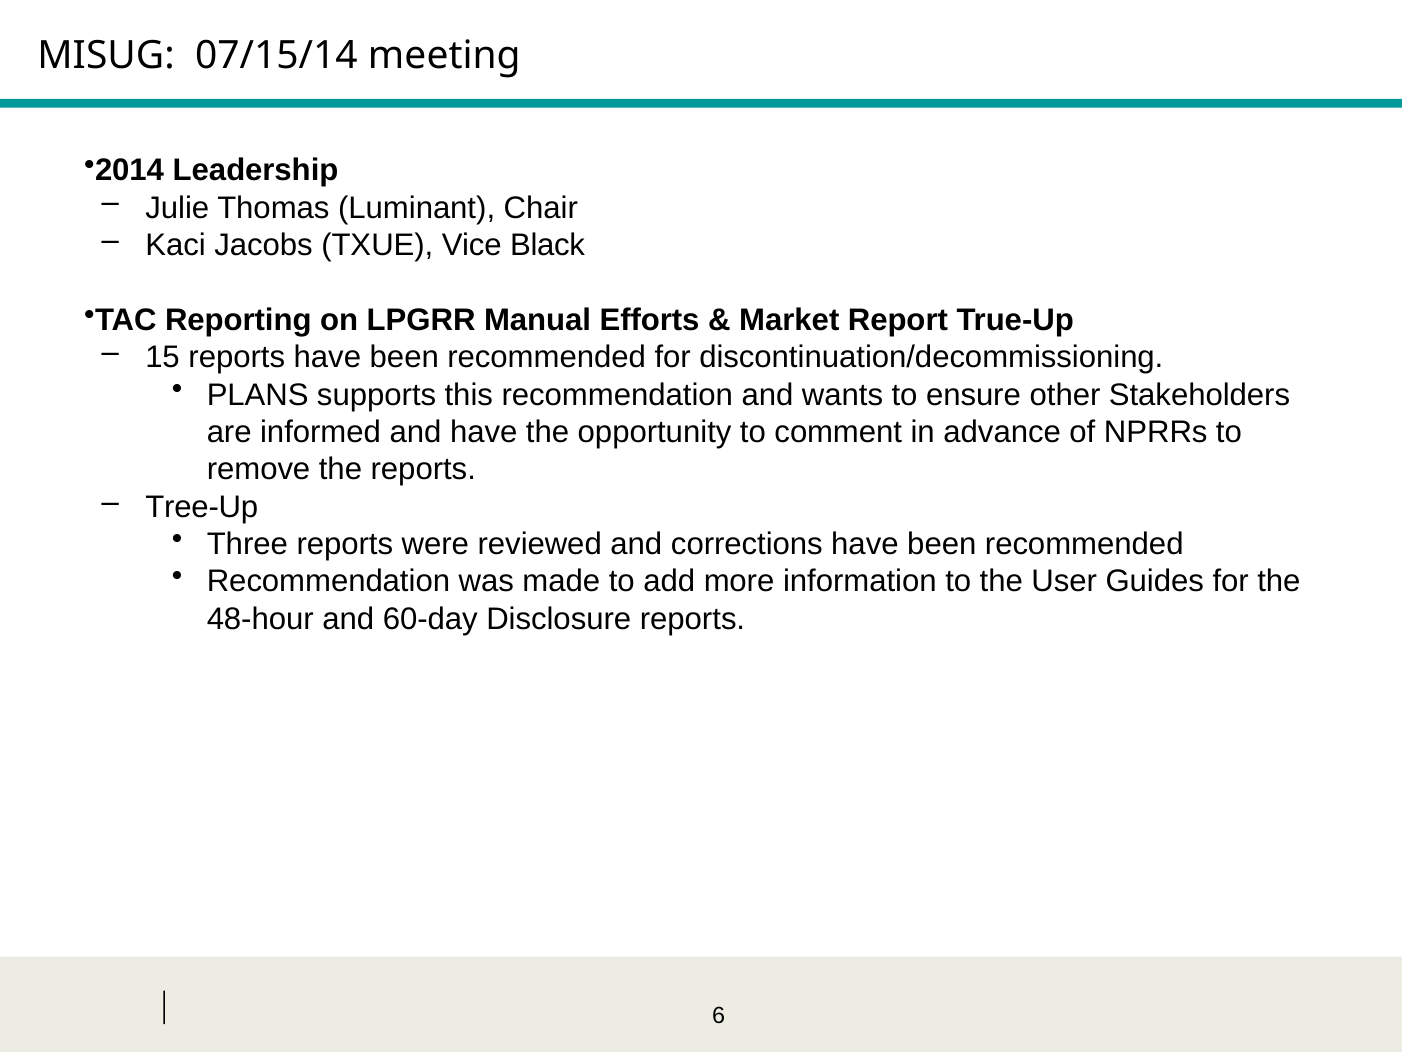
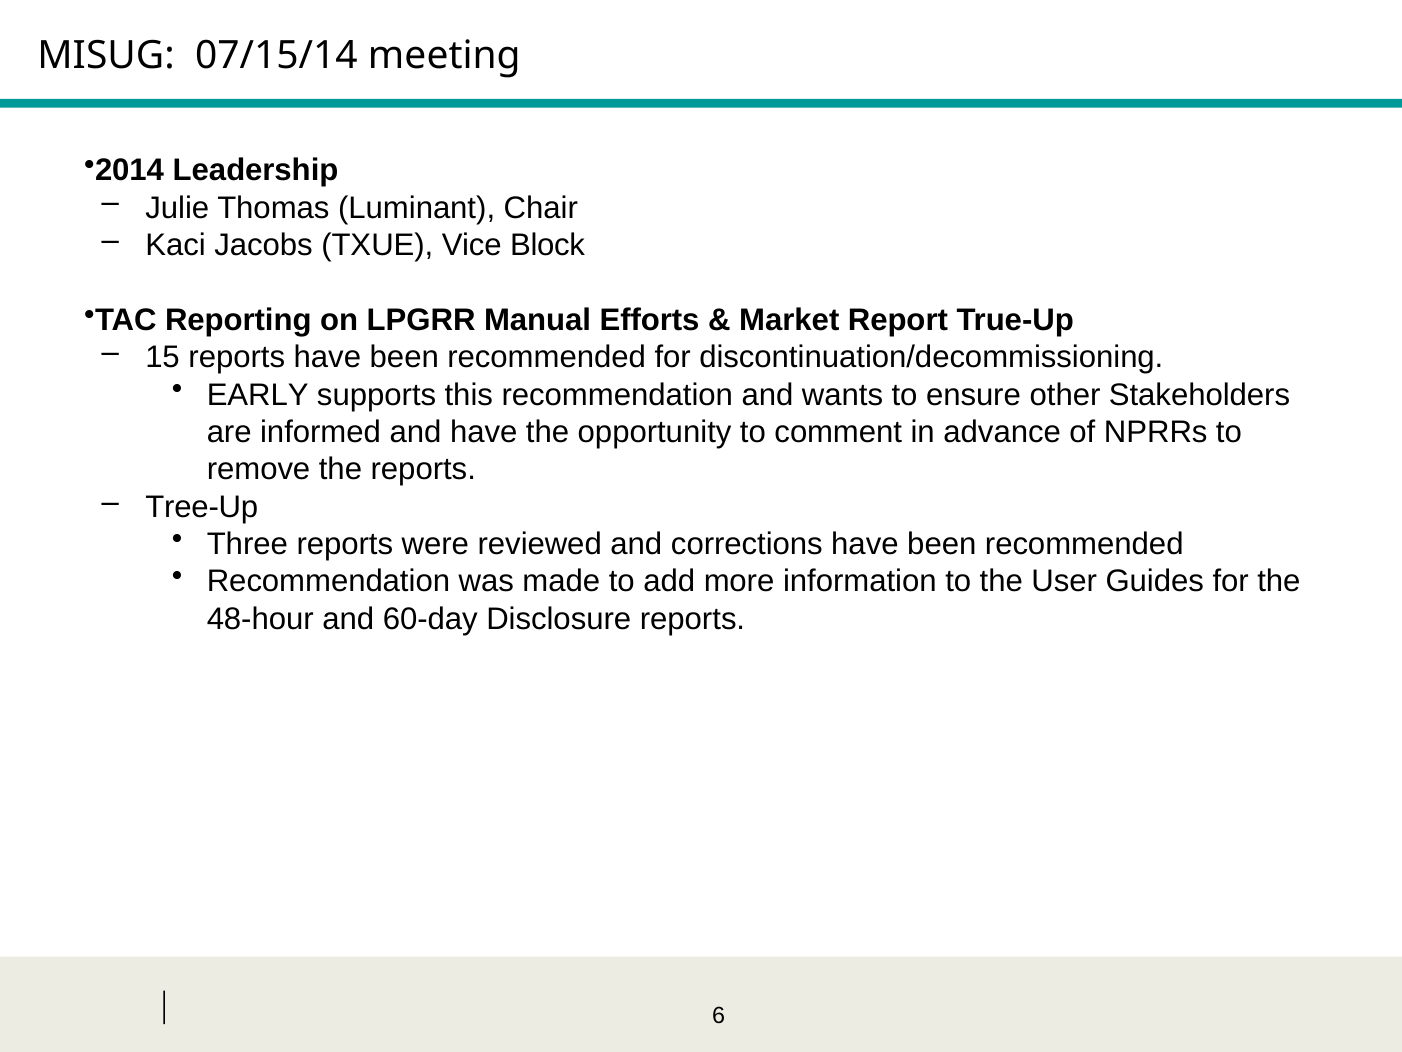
Black: Black -> Block
PLANS: PLANS -> EARLY
